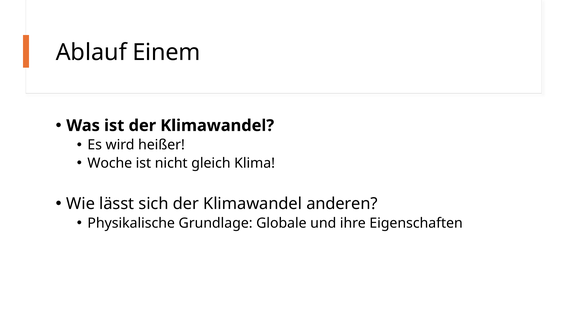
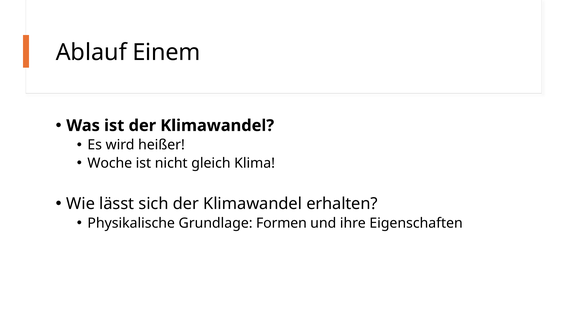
anderen: anderen -> erhalten
Globale: Globale -> Formen
